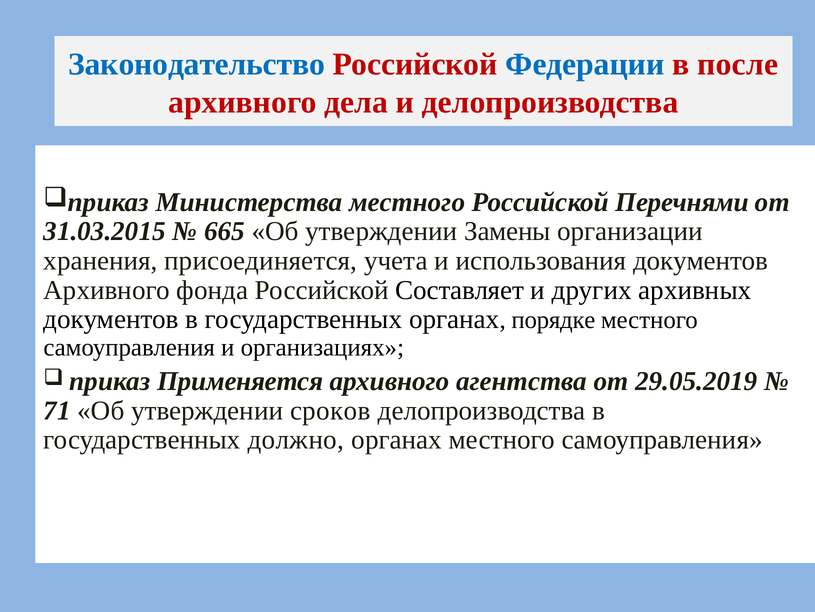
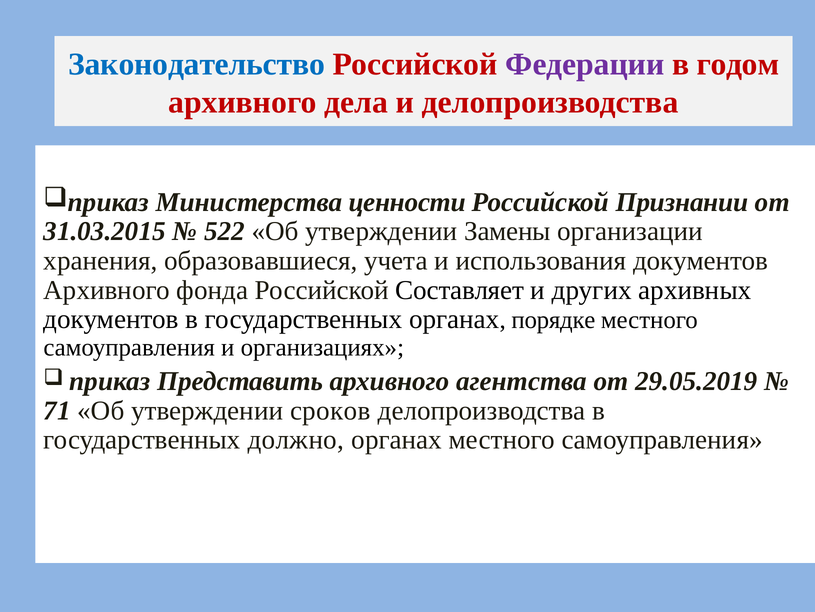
Федерации colour: blue -> purple
после: после -> годом
Министерства местного: местного -> ценности
Перечнями: Перечнями -> Признании
665: 665 -> 522
присоединяется: присоединяется -> образовавшиеся
Применяется: Применяется -> Представить
